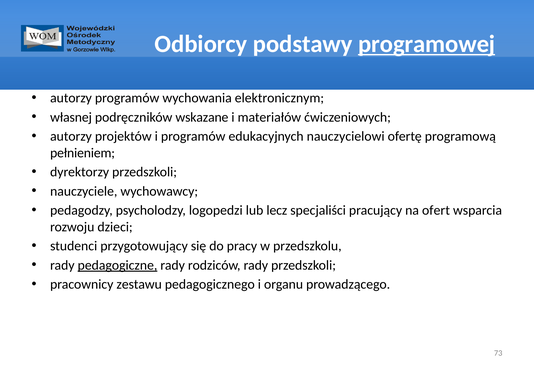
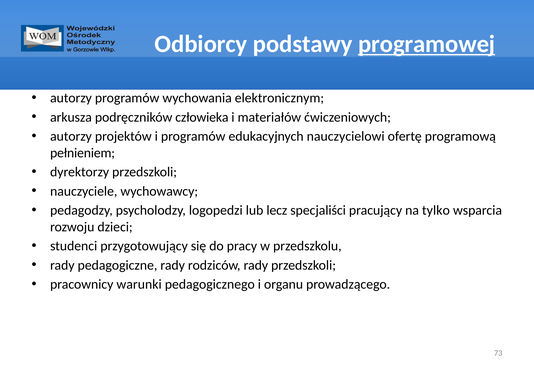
własnej: własnej -> arkusza
wskazane: wskazane -> człowieka
ofert: ofert -> tylko
pedagogiczne underline: present -> none
zestawu: zestawu -> warunki
